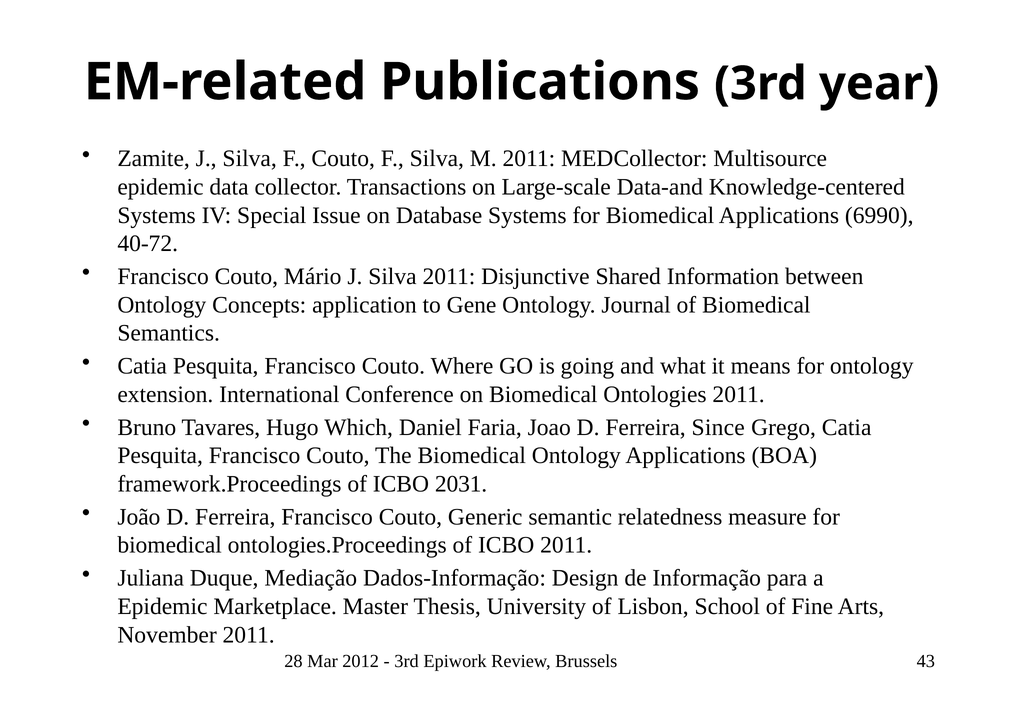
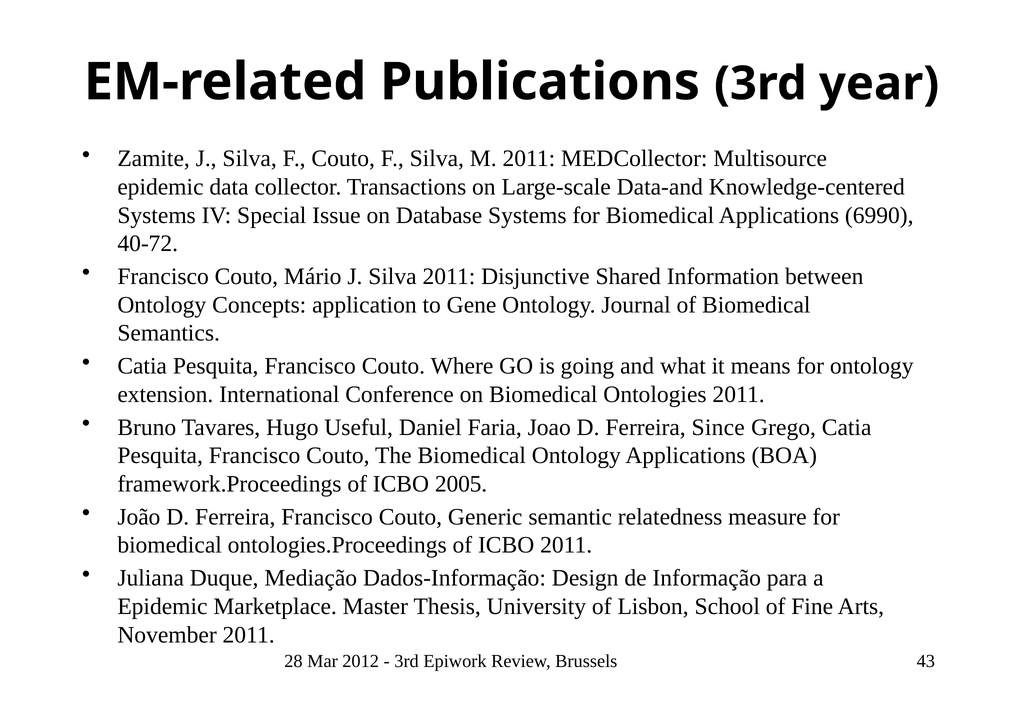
Which: Which -> Useful
2031: 2031 -> 2005
